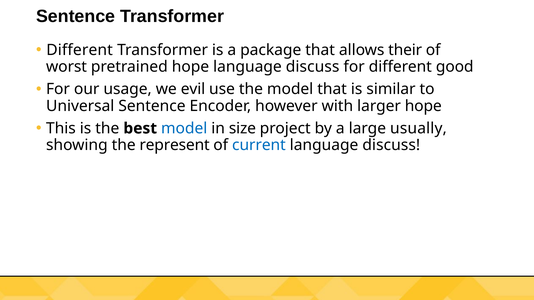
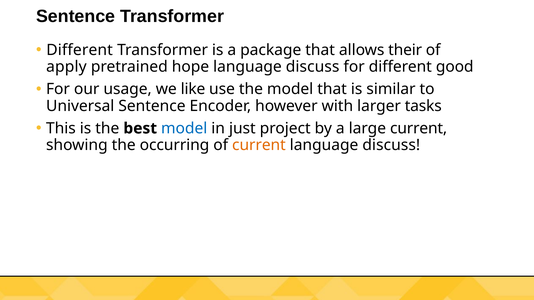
worst: worst -> apply
evil: evil -> like
larger hope: hope -> tasks
size: size -> just
large usually: usually -> current
represent: represent -> occurring
current at (259, 145) colour: blue -> orange
